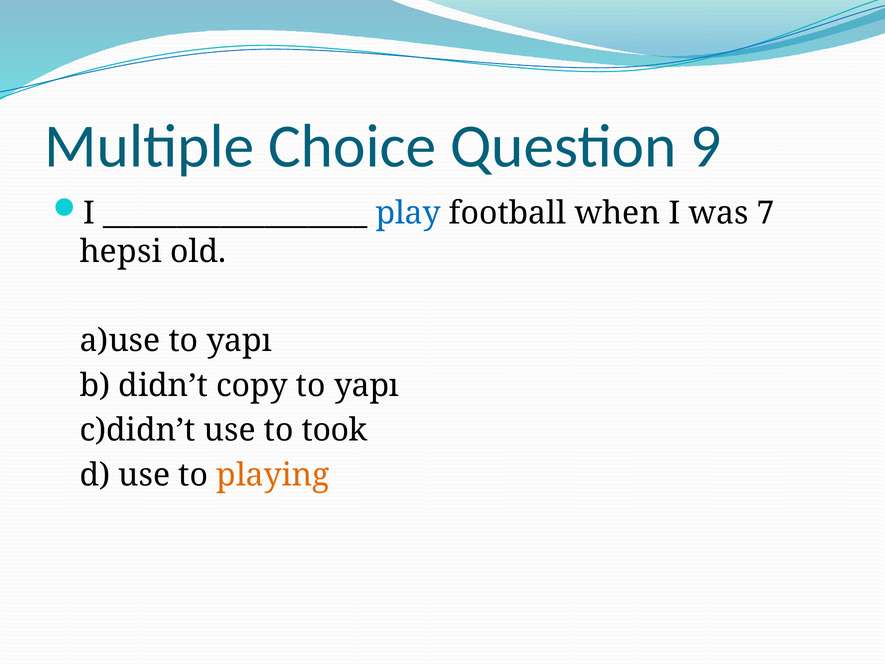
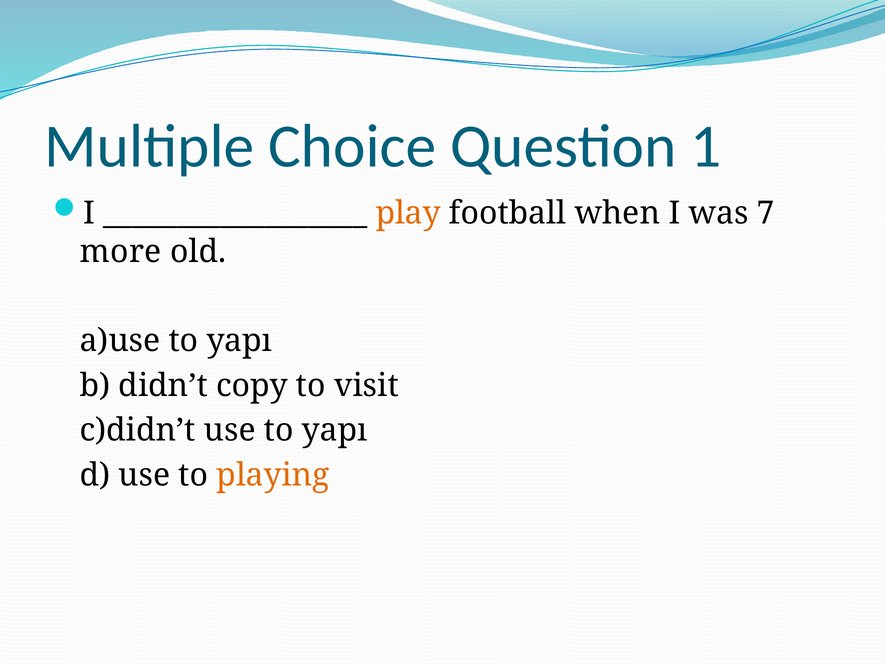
9: 9 -> 1
play colour: blue -> orange
hepsi: hepsi -> more
yapı at (367, 386): yapı -> visit
use to took: took -> yapı
